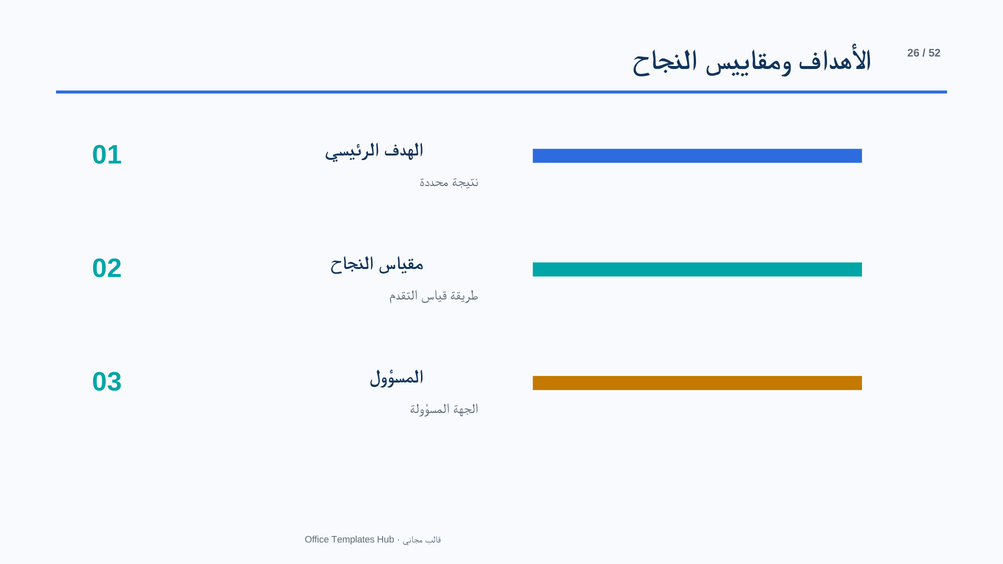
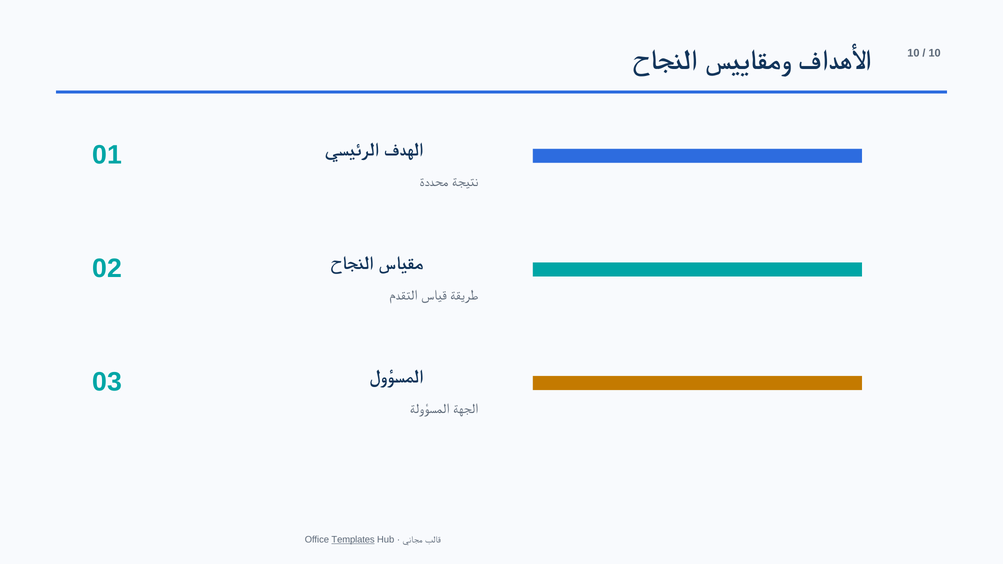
26 at (913, 53): 26 -> 10
52 at (935, 53): 52 -> 10
Templates underline: none -> present
